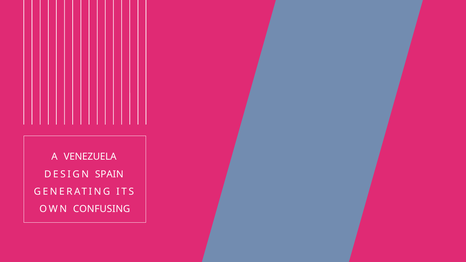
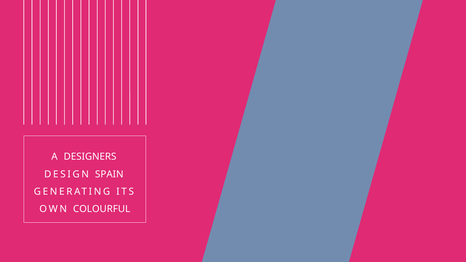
VENEZUELA: VENEZUELA -> DESIGNERS
CONFUSING: CONFUSING -> COLOURFUL
